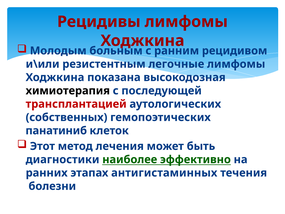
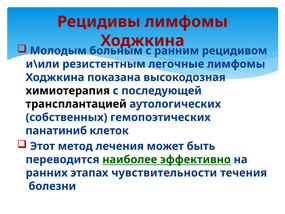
трансплантацией colour: red -> black
диагностики: диагностики -> переводится
антигистаминных: антигистаминных -> чувствительности
